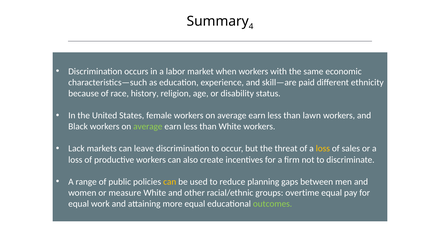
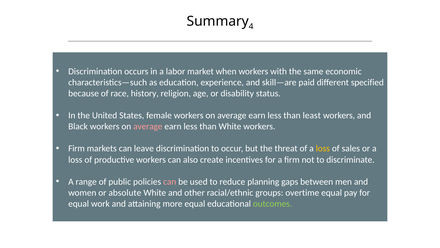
ethnicity: ethnicity -> specified
lawn: lawn -> least
average at (148, 126) colour: light green -> pink
Lack at (76, 148): Lack -> Firm
can at (170, 181) colour: yellow -> pink
measure: measure -> absolute
